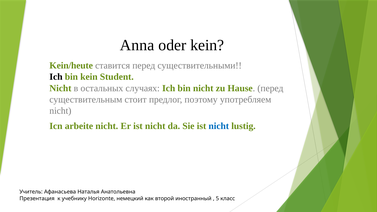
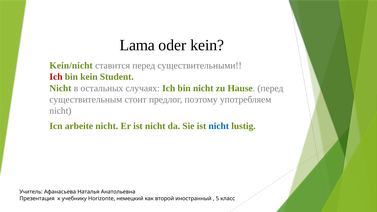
Anna: Anna -> Lama
Kein/heute: Kein/heute -> Kein/nicht
Ich at (56, 77) colour: black -> red
